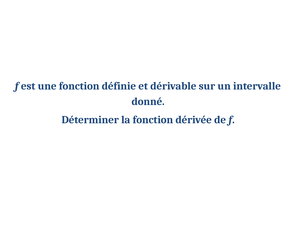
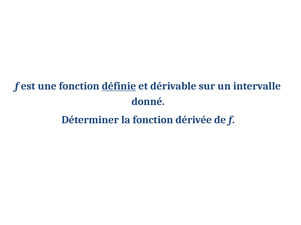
définie underline: none -> present
